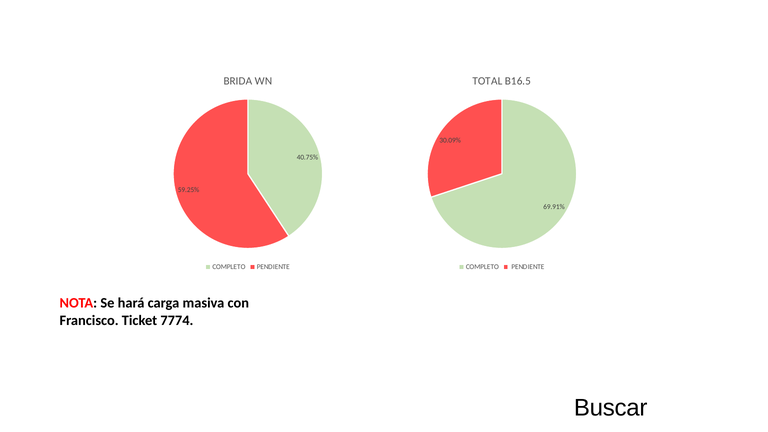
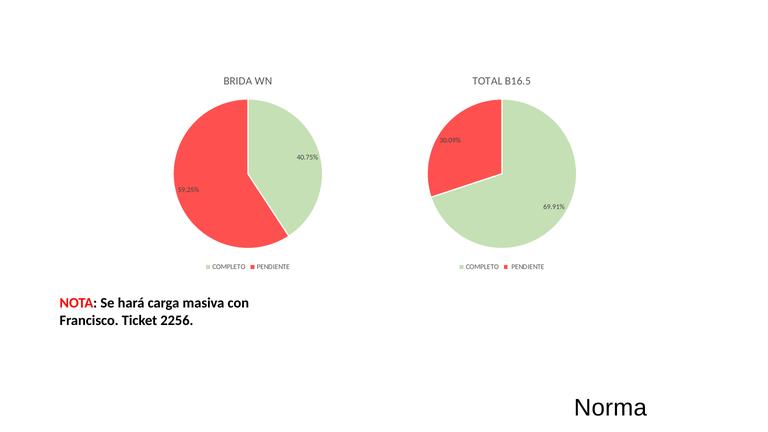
7774: 7774 -> 2256
Buscar: Buscar -> Norma
